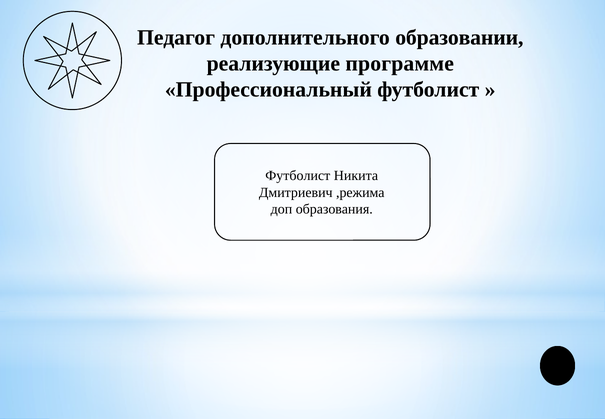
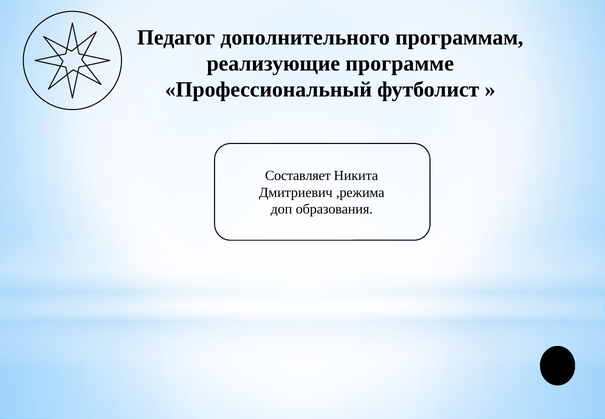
образовании: образовании -> программам
Футболист at (298, 176): Футболист -> Составляет
